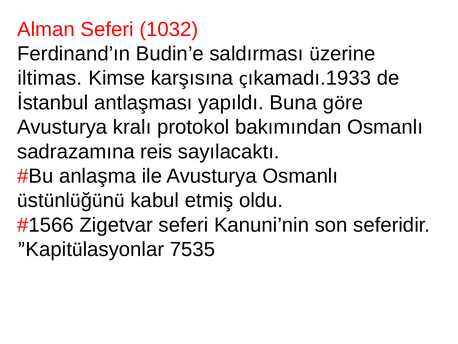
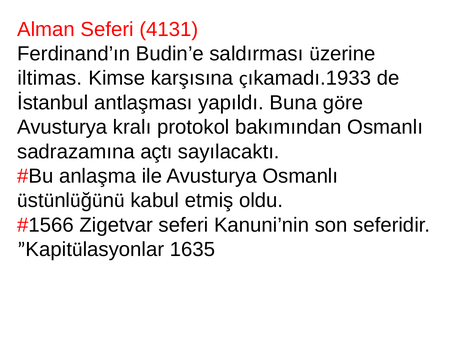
1032: 1032 -> 4131
reis: reis -> açtı
7535: 7535 -> 1635
